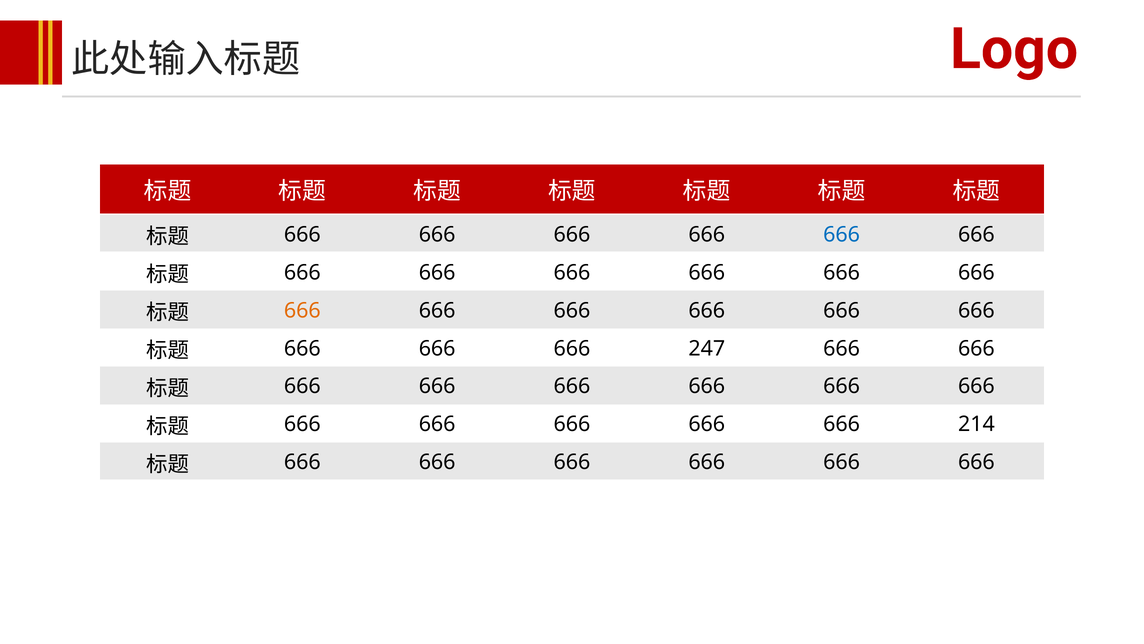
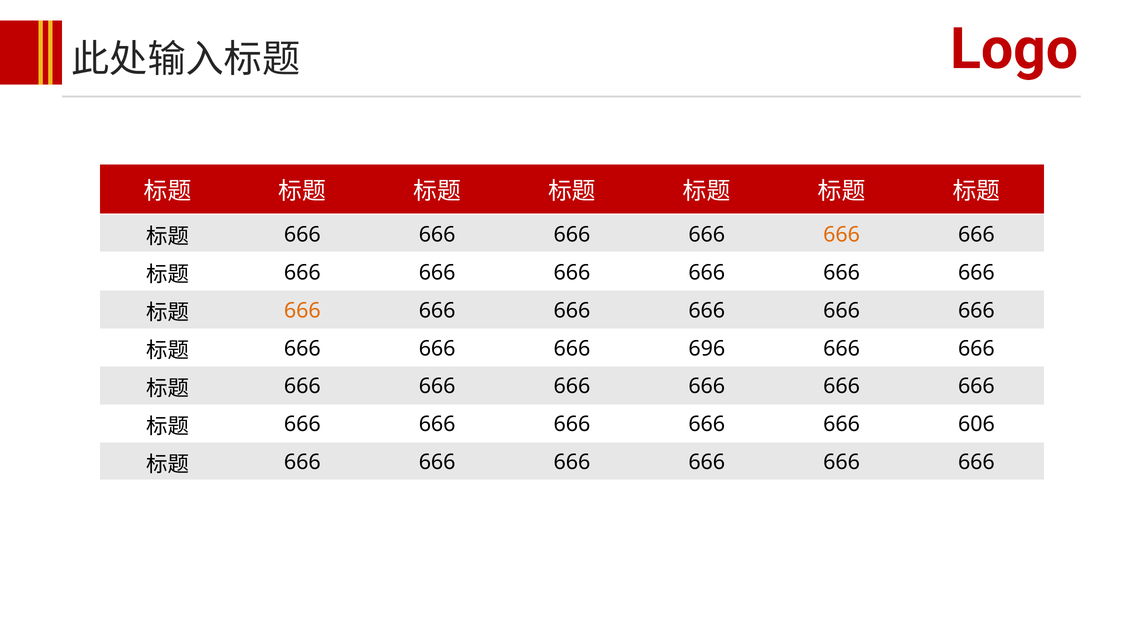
666 at (842, 234) colour: blue -> orange
247: 247 -> 696
214: 214 -> 606
